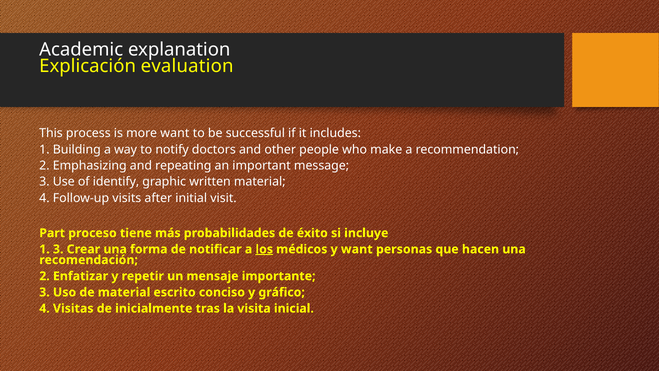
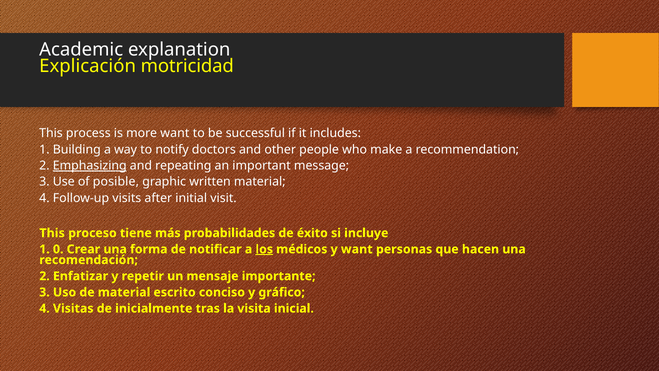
evaluation: evaluation -> motricidad
Emphasizing underline: none -> present
identify: identify -> posible
Part at (52, 233): Part -> This
1 3: 3 -> 0
